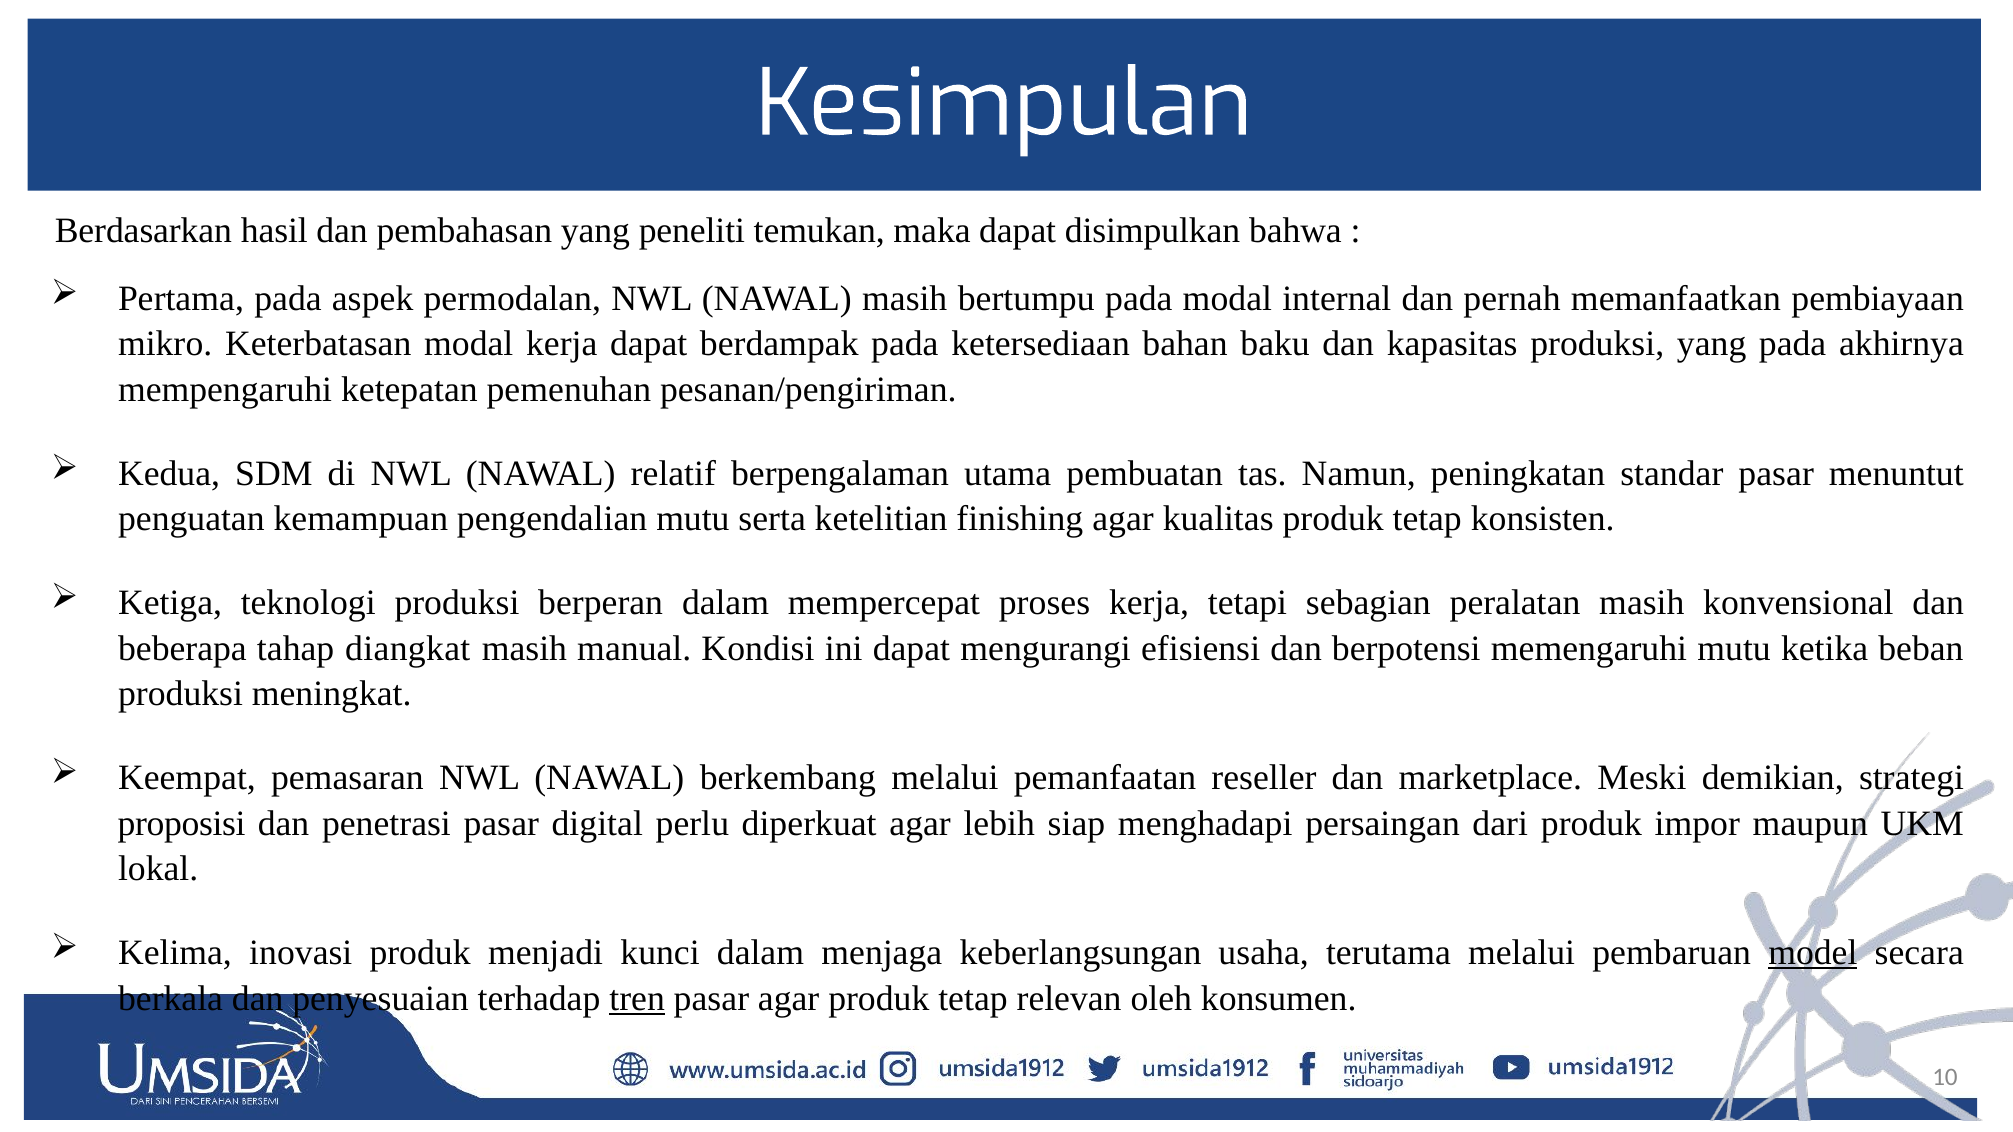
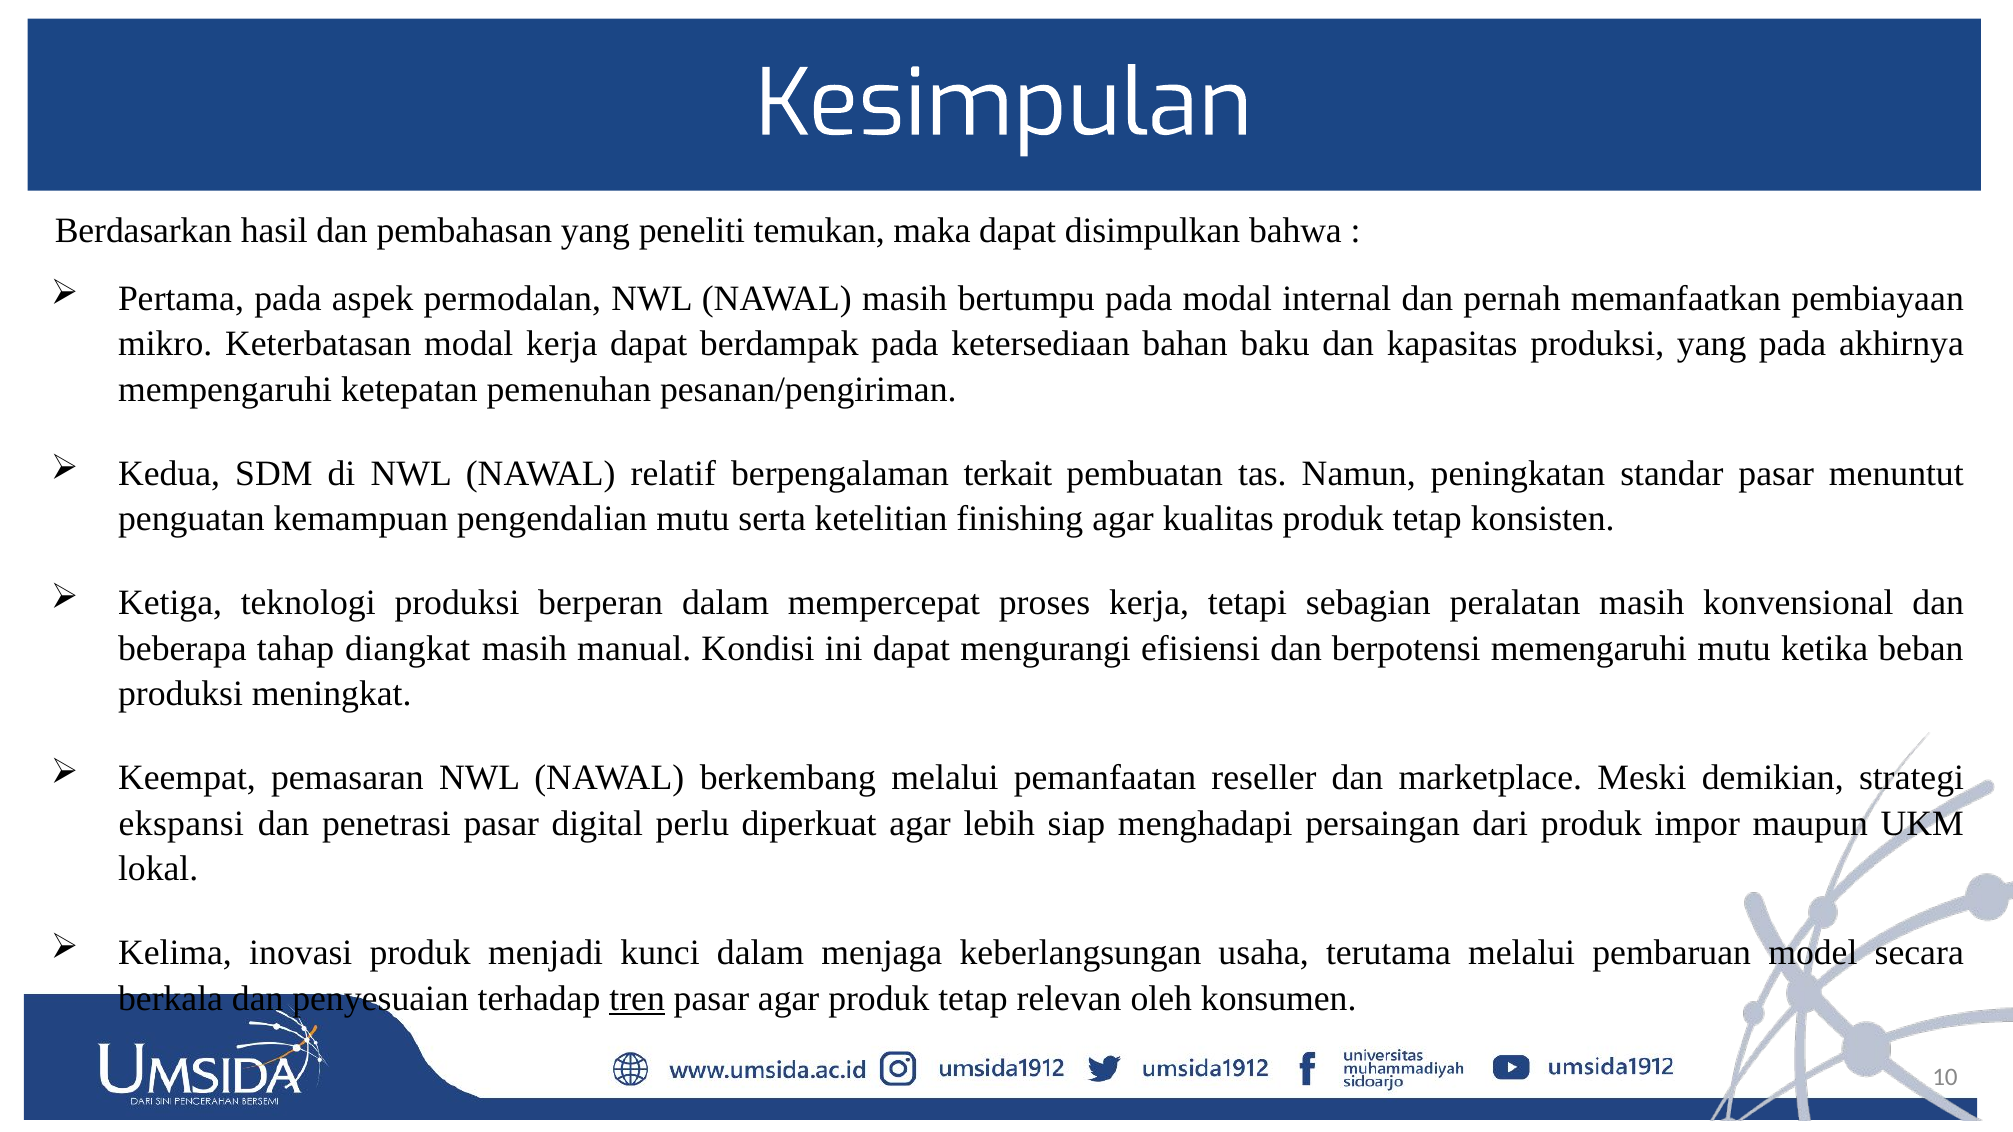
utama: utama -> terkait
proposisi: proposisi -> ekspansi
model underline: present -> none
